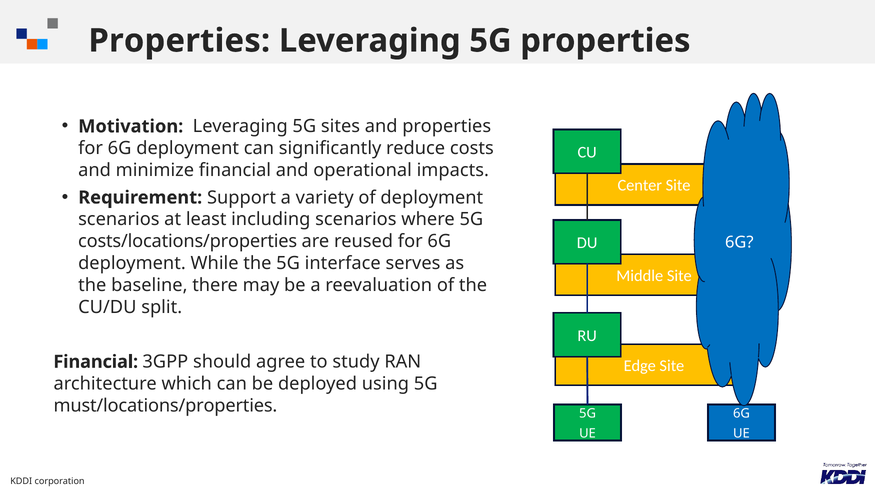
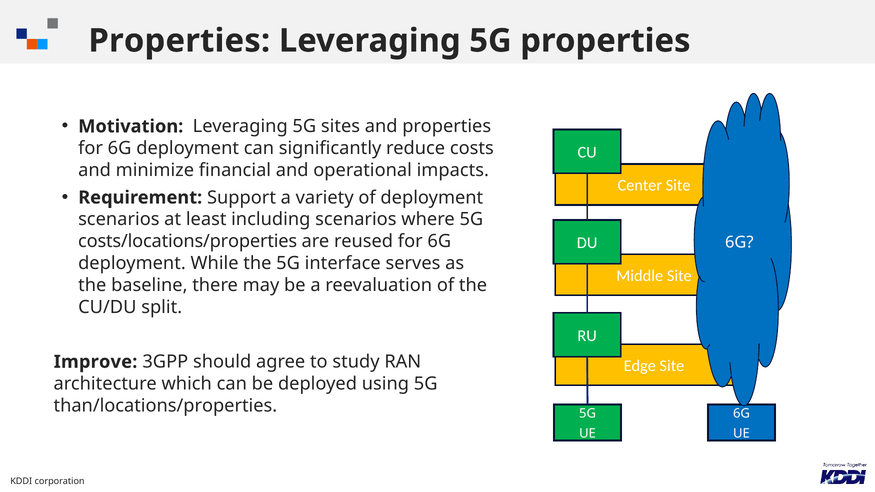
Financial at (96, 362): Financial -> Improve
must/locations/properties: must/locations/properties -> than/locations/properties
